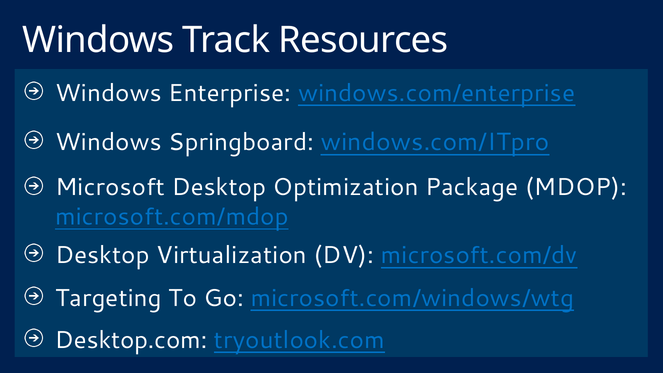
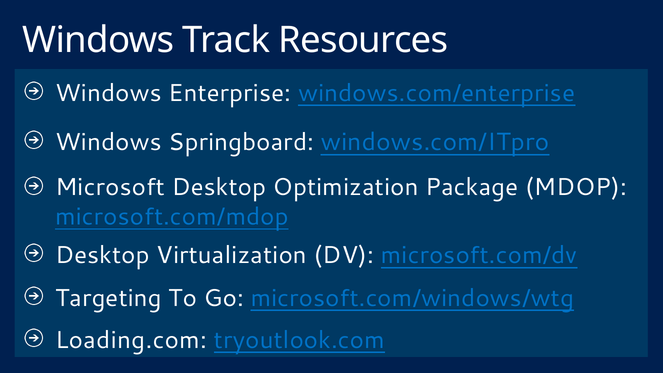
Desktop.com: Desktop.com -> Loading.com
